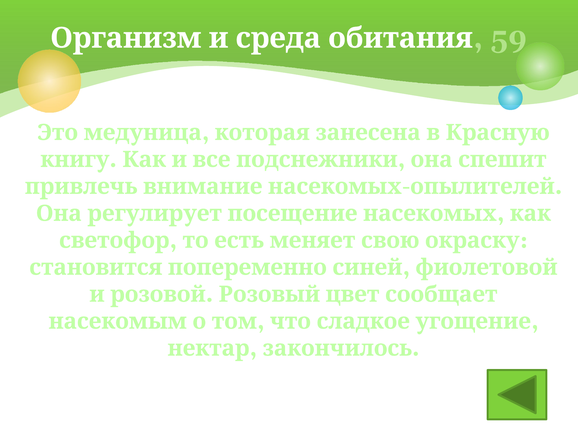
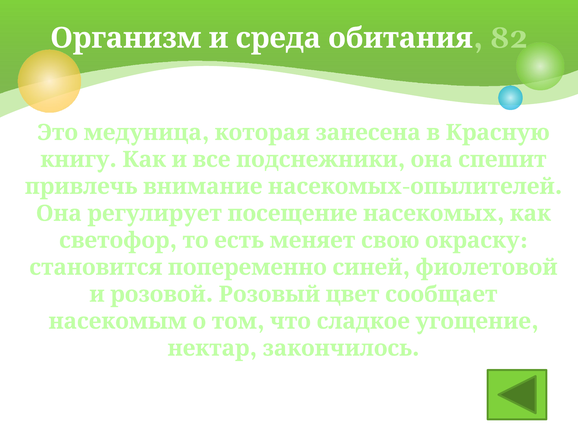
59: 59 -> 82
